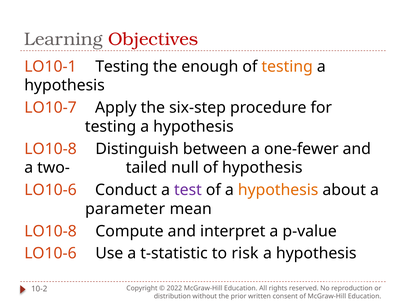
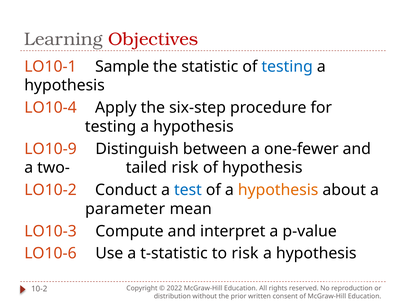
LO10-1 Testing: Testing -> Sample
enough: enough -> statistic
testing at (287, 67) colour: orange -> blue
LO10-7: LO10-7 -> LO10-4
LO10-8 at (51, 149): LO10-8 -> LO10-9
tailed null: null -> risk
LO10-6 at (51, 190): LO10-6 -> LO10-2
test colour: purple -> blue
LO10-8 at (51, 232): LO10-8 -> LO10-3
